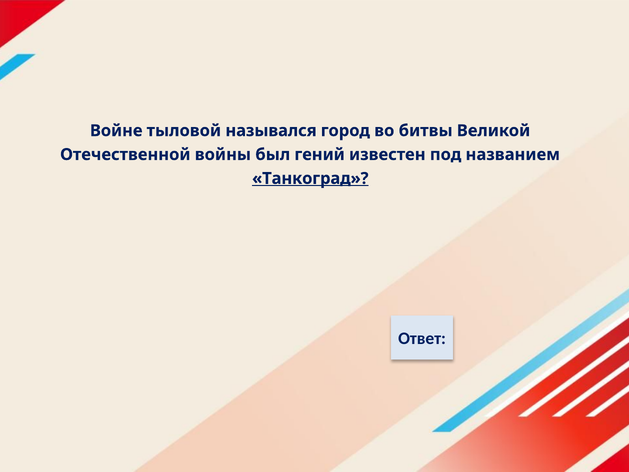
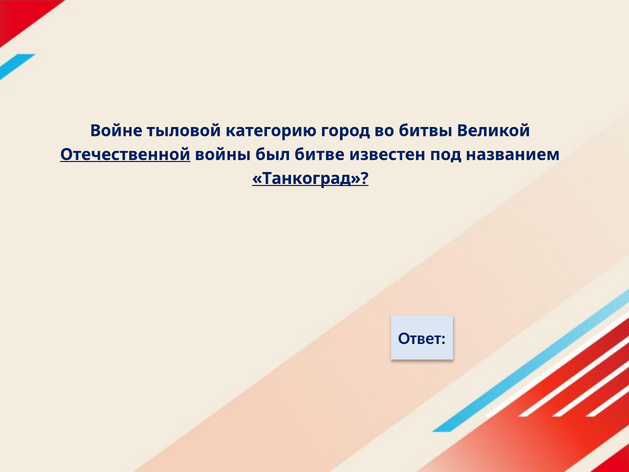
назывался: назывался -> категорию
Отечественной underline: none -> present
гений: гений -> битве
